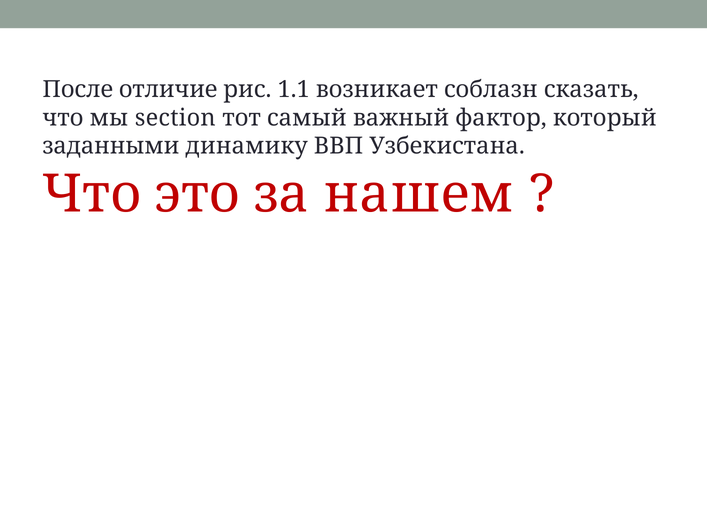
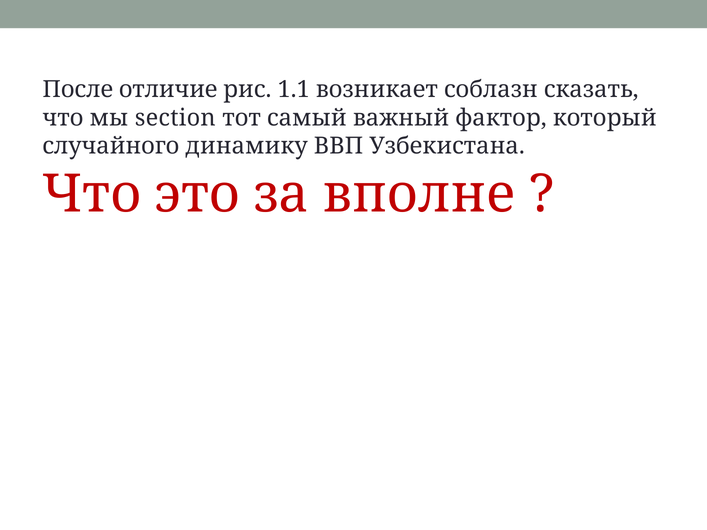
заданными: заданными -> случайного
нашем: нашем -> вполне
